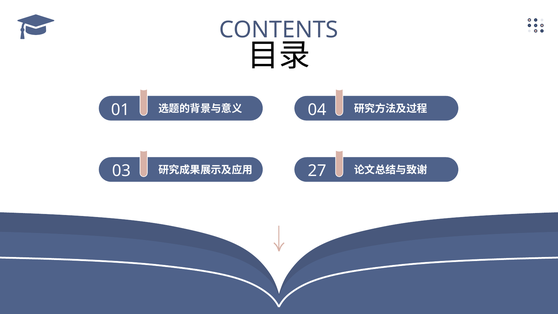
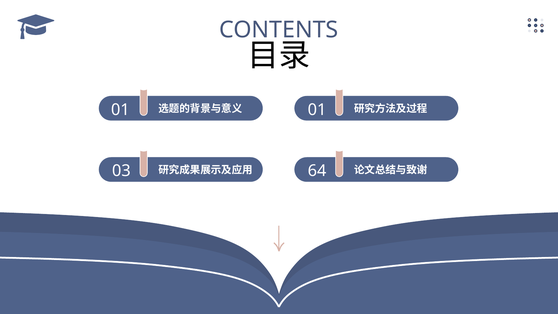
04 at (317, 110): 04 -> 01
27: 27 -> 64
